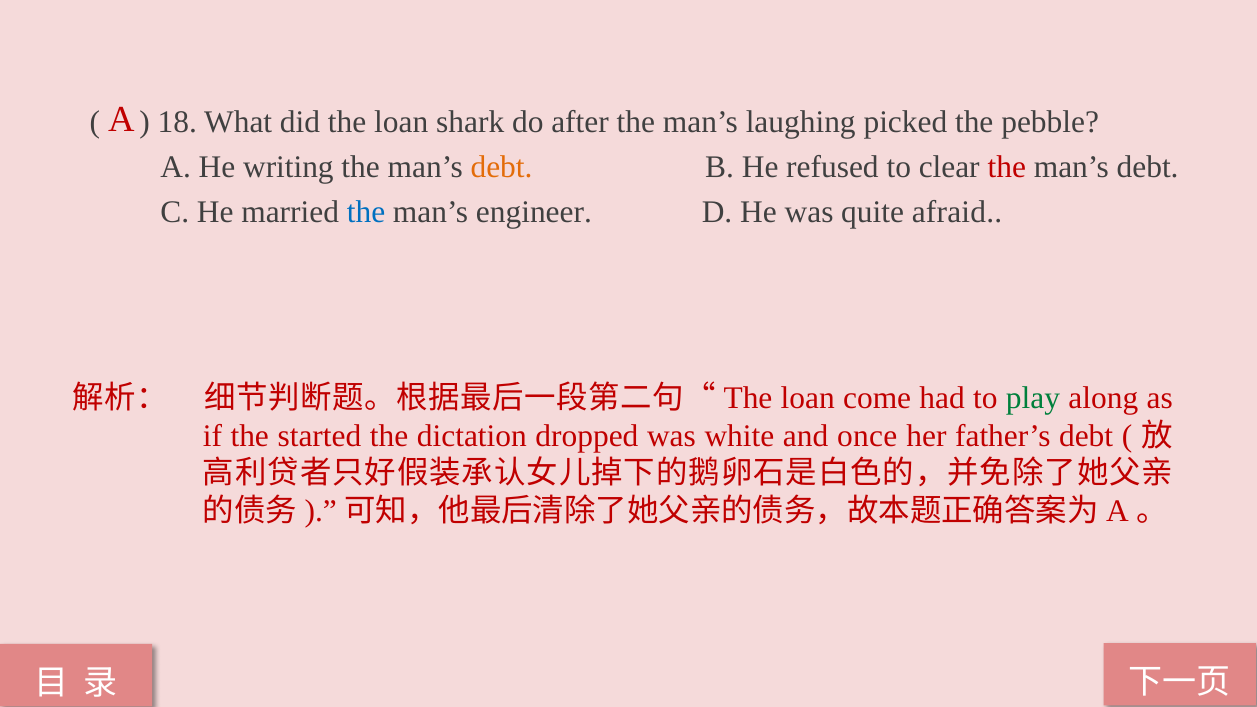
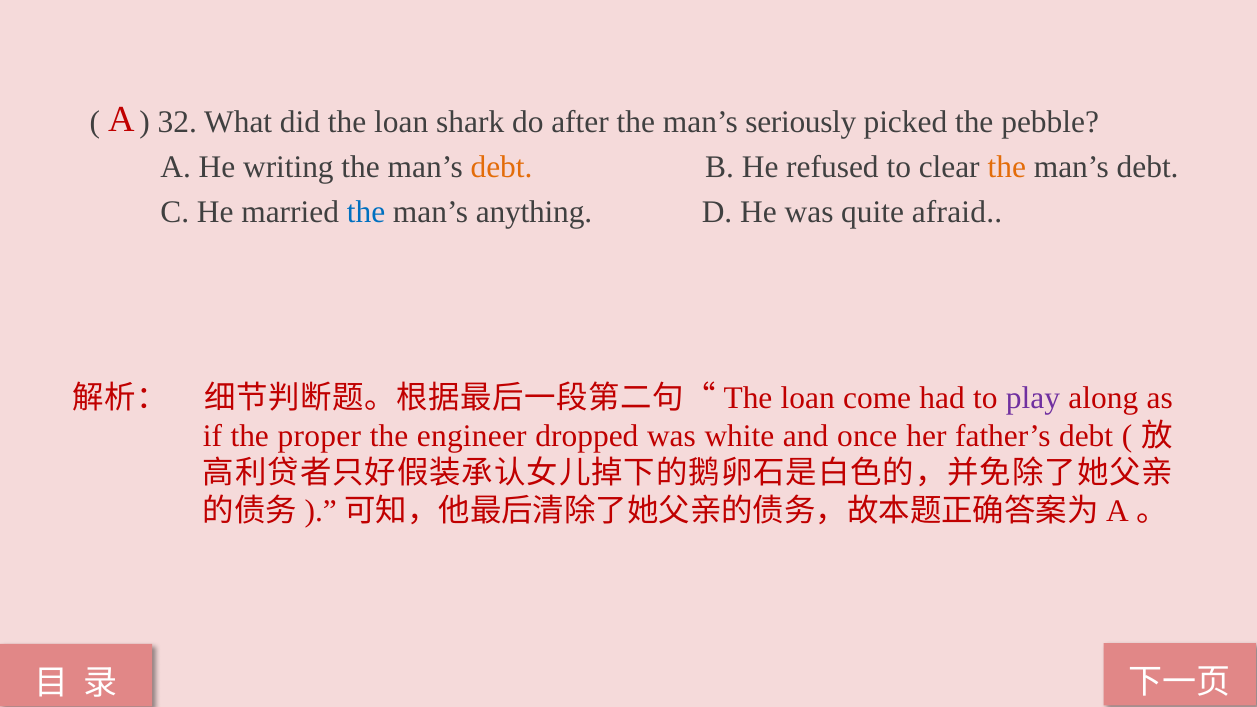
18: 18 -> 32
laughing: laughing -> seriously
the at (1007, 167) colour: red -> orange
engineer: engineer -> anything
play colour: green -> purple
started: started -> proper
dictation: dictation -> engineer
